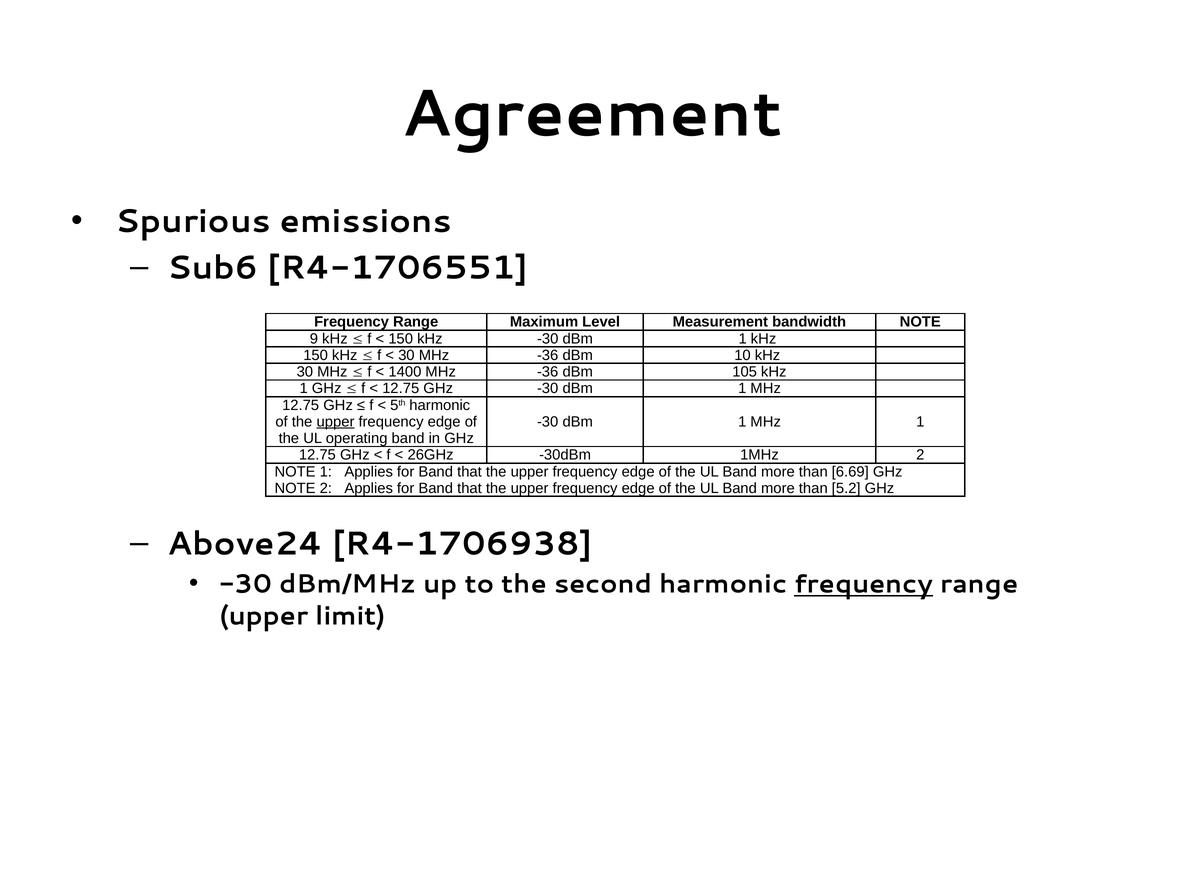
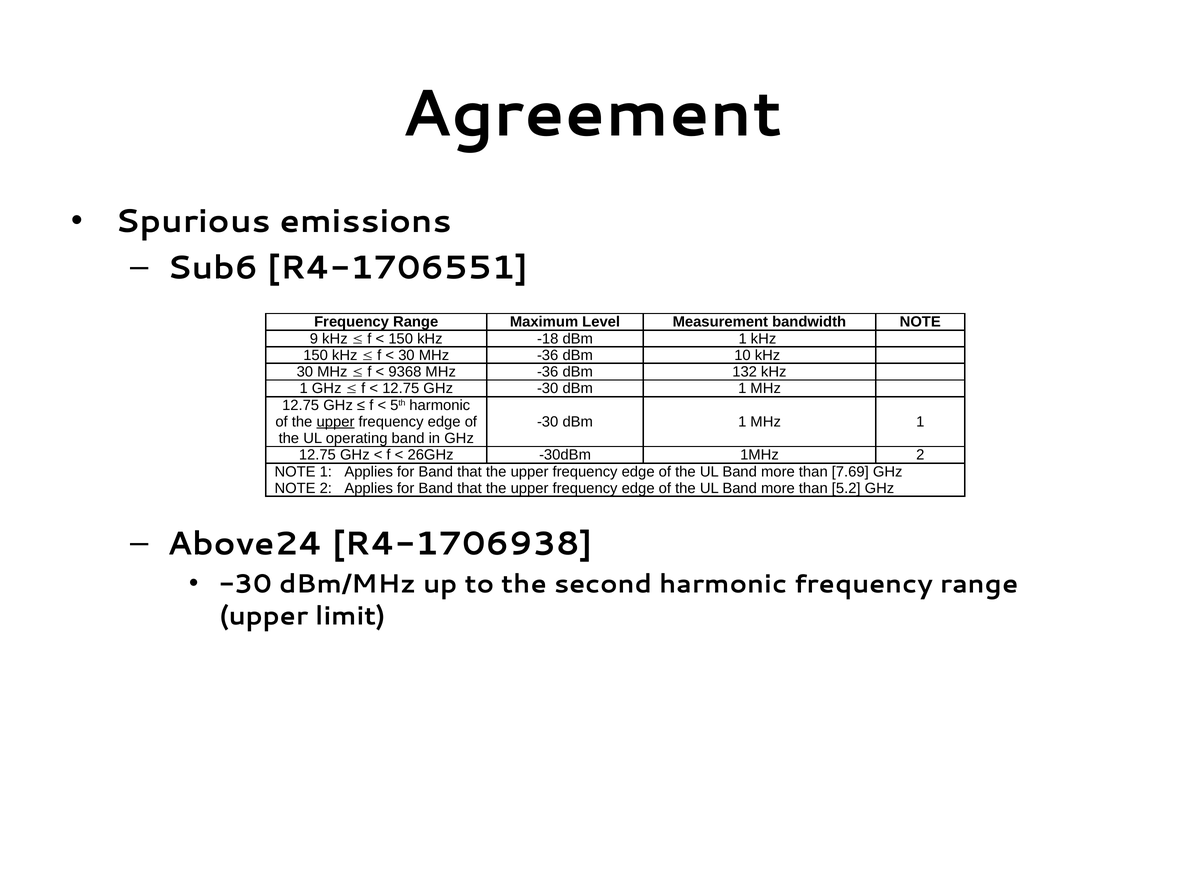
kHz -30: -30 -> -18
1400: 1400 -> 9368
105: 105 -> 132
6.69: 6.69 -> 7.69
frequency at (864, 584) underline: present -> none
